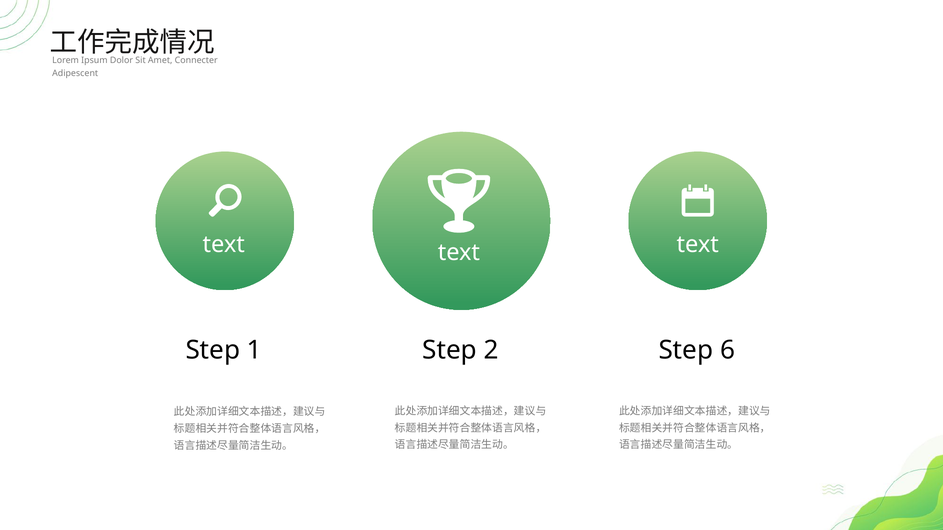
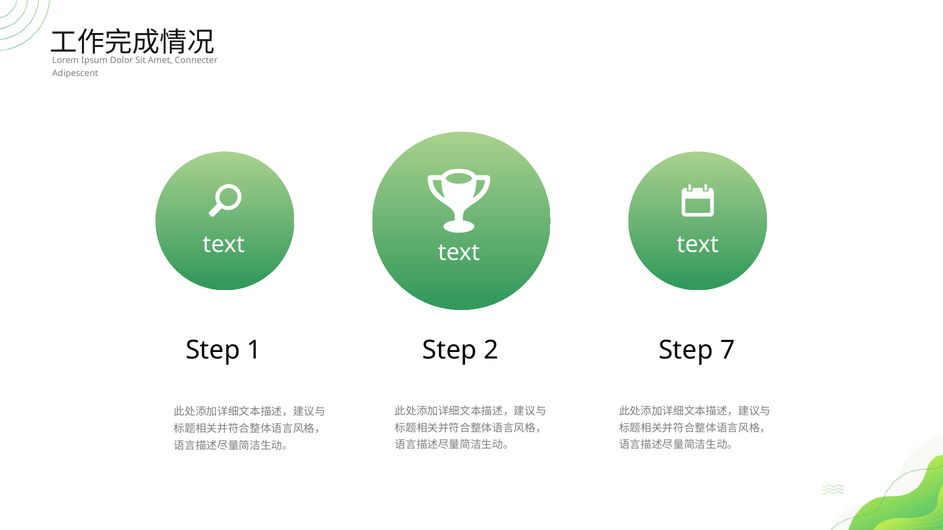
6: 6 -> 7
